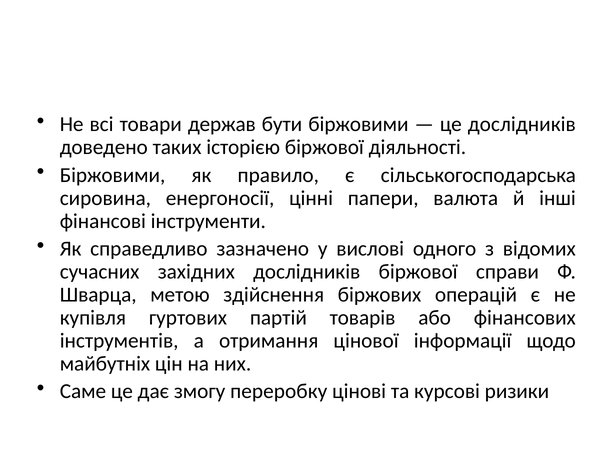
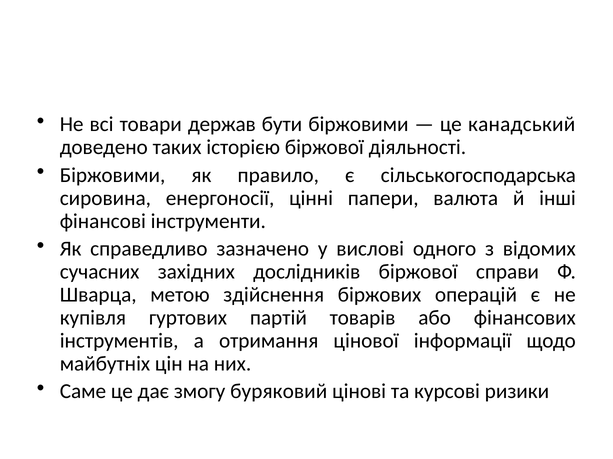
це дослідників: дослідників -> канадський
переробку: переробку -> буряковий
